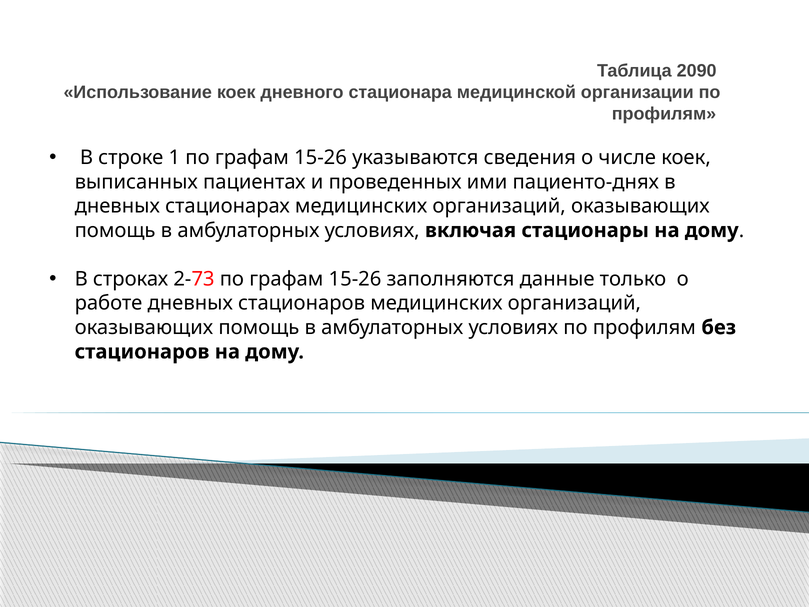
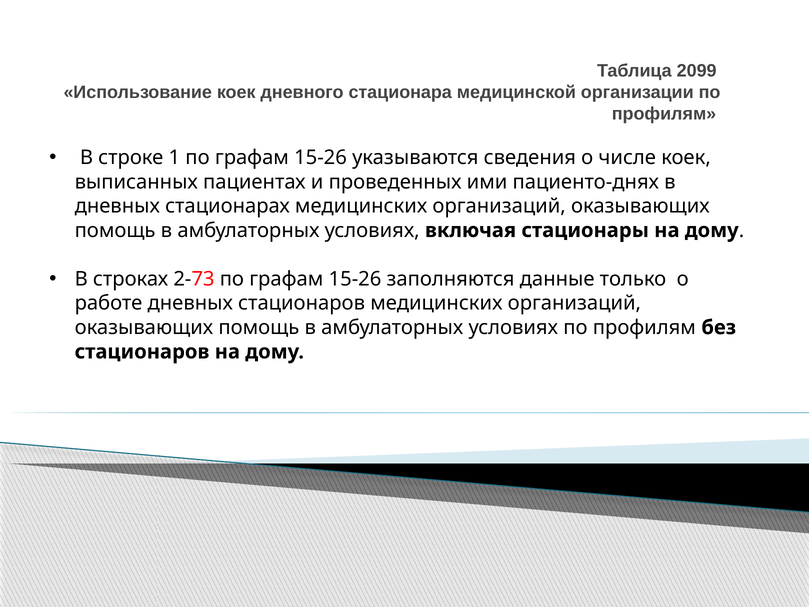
2090: 2090 -> 2099
